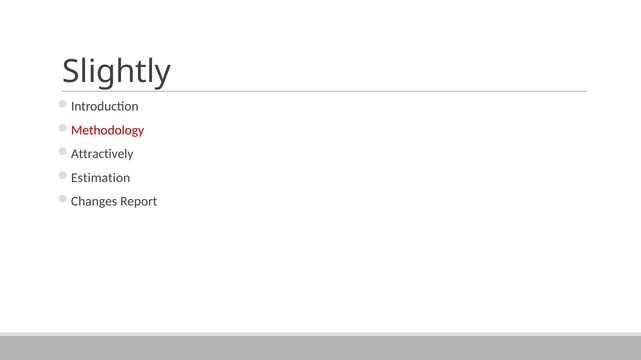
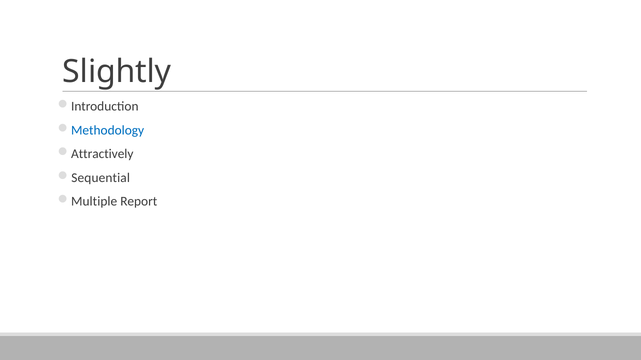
Methodology colour: red -> blue
Estimation: Estimation -> Sequential
Changes: Changes -> Multiple
